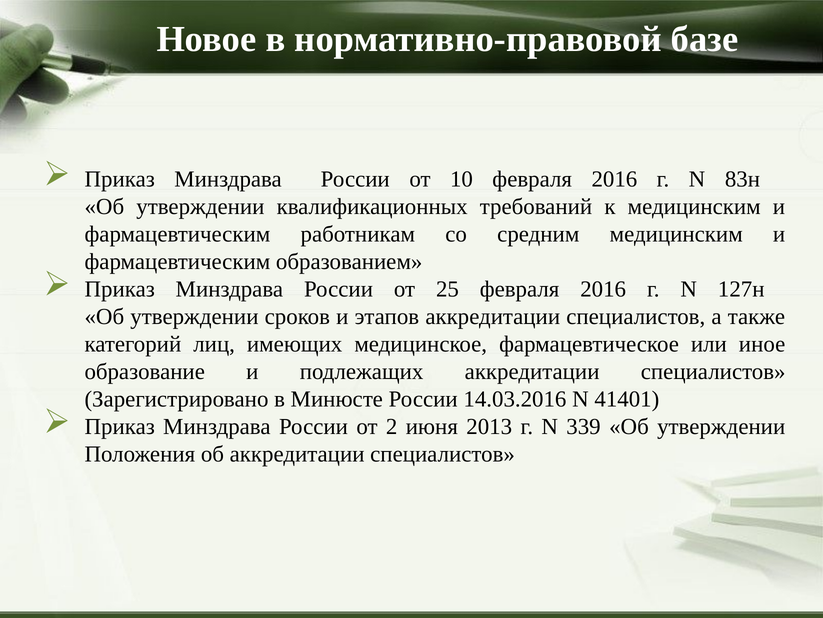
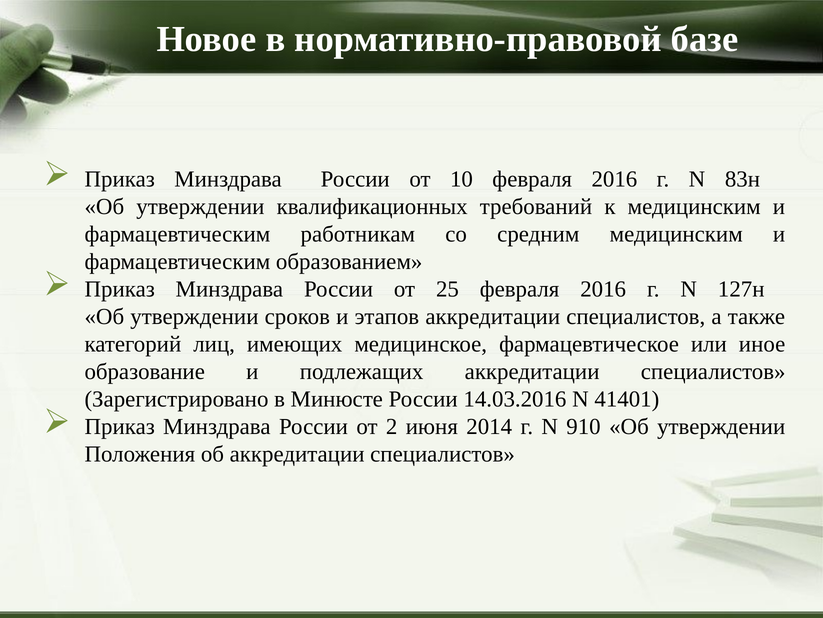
2013: 2013 -> 2014
339: 339 -> 910
